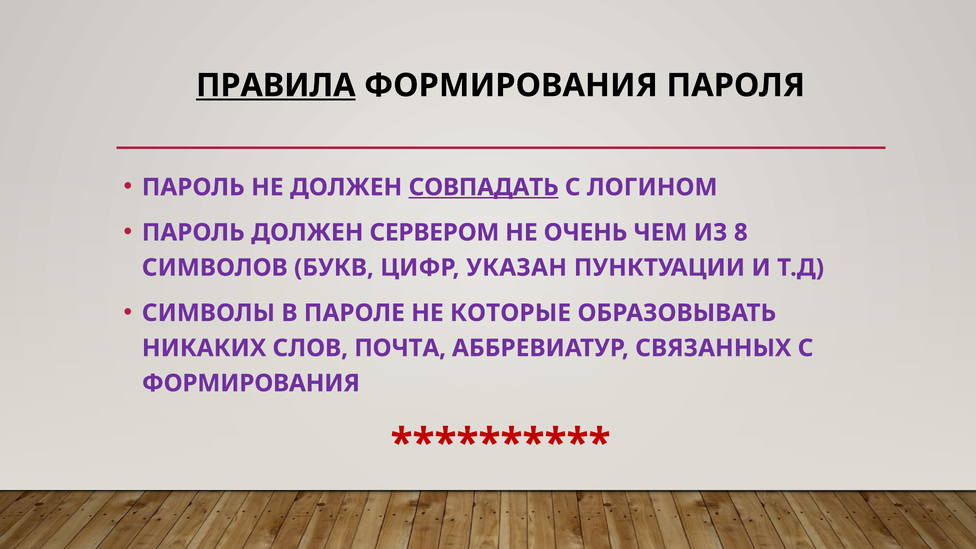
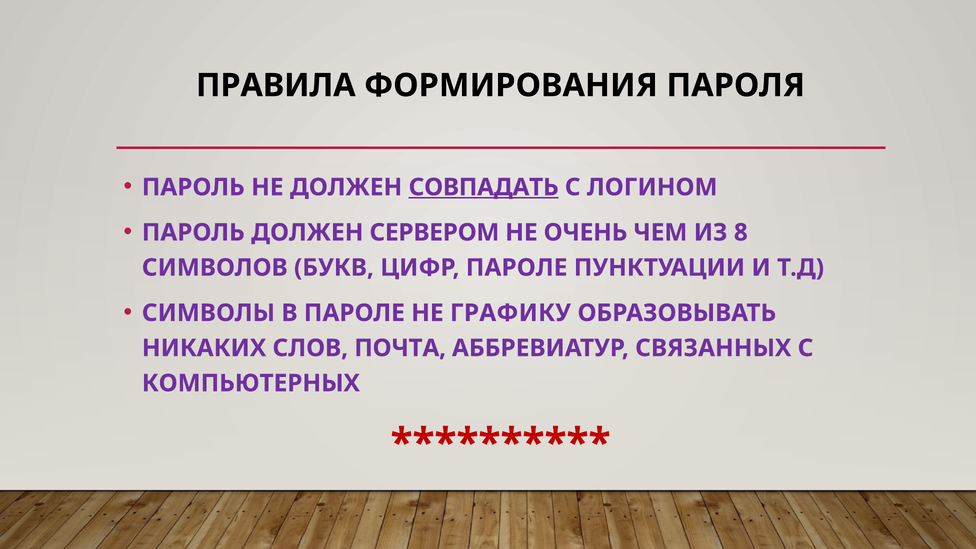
ПРАВИЛА underline: present -> none
ЦИФР УКАЗАН: УКАЗАН -> ПАРОЛЕ
КОТОРЫЕ: КОТОРЫЕ -> ГРАФИКУ
ФОРМИРОВАНИЯ at (251, 383): ФОРМИРОВАНИЯ -> КОМПЬЮТЕРНЫХ
